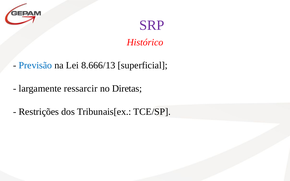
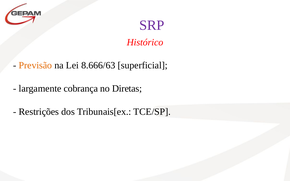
Previsão colour: blue -> orange
8.666/13: 8.666/13 -> 8.666/63
ressarcir: ressarcir -> cobrança
